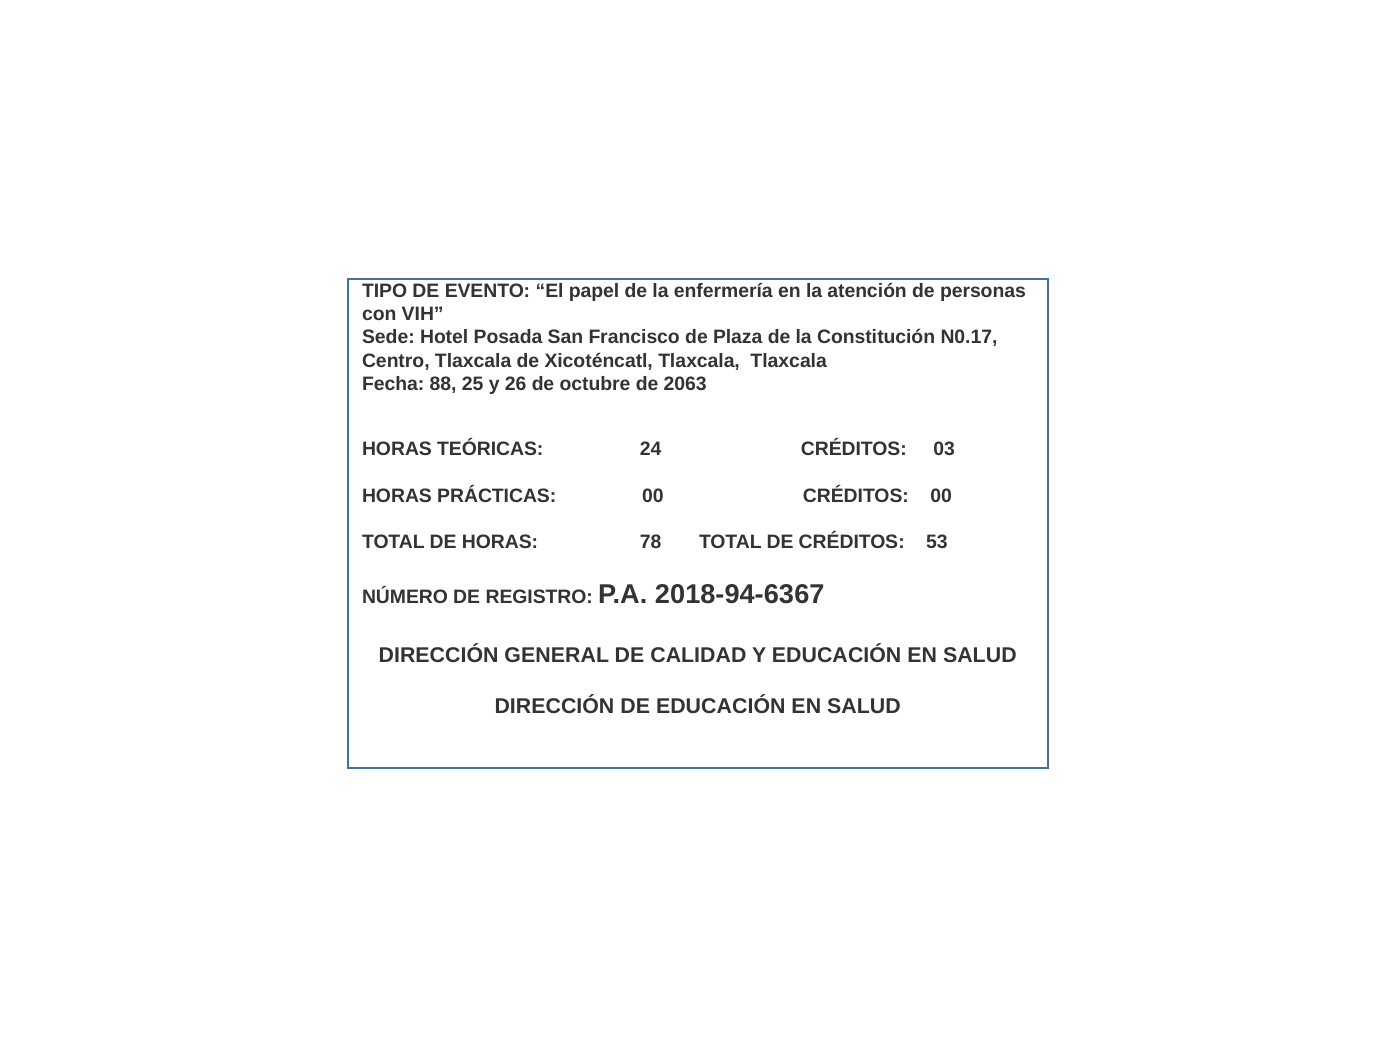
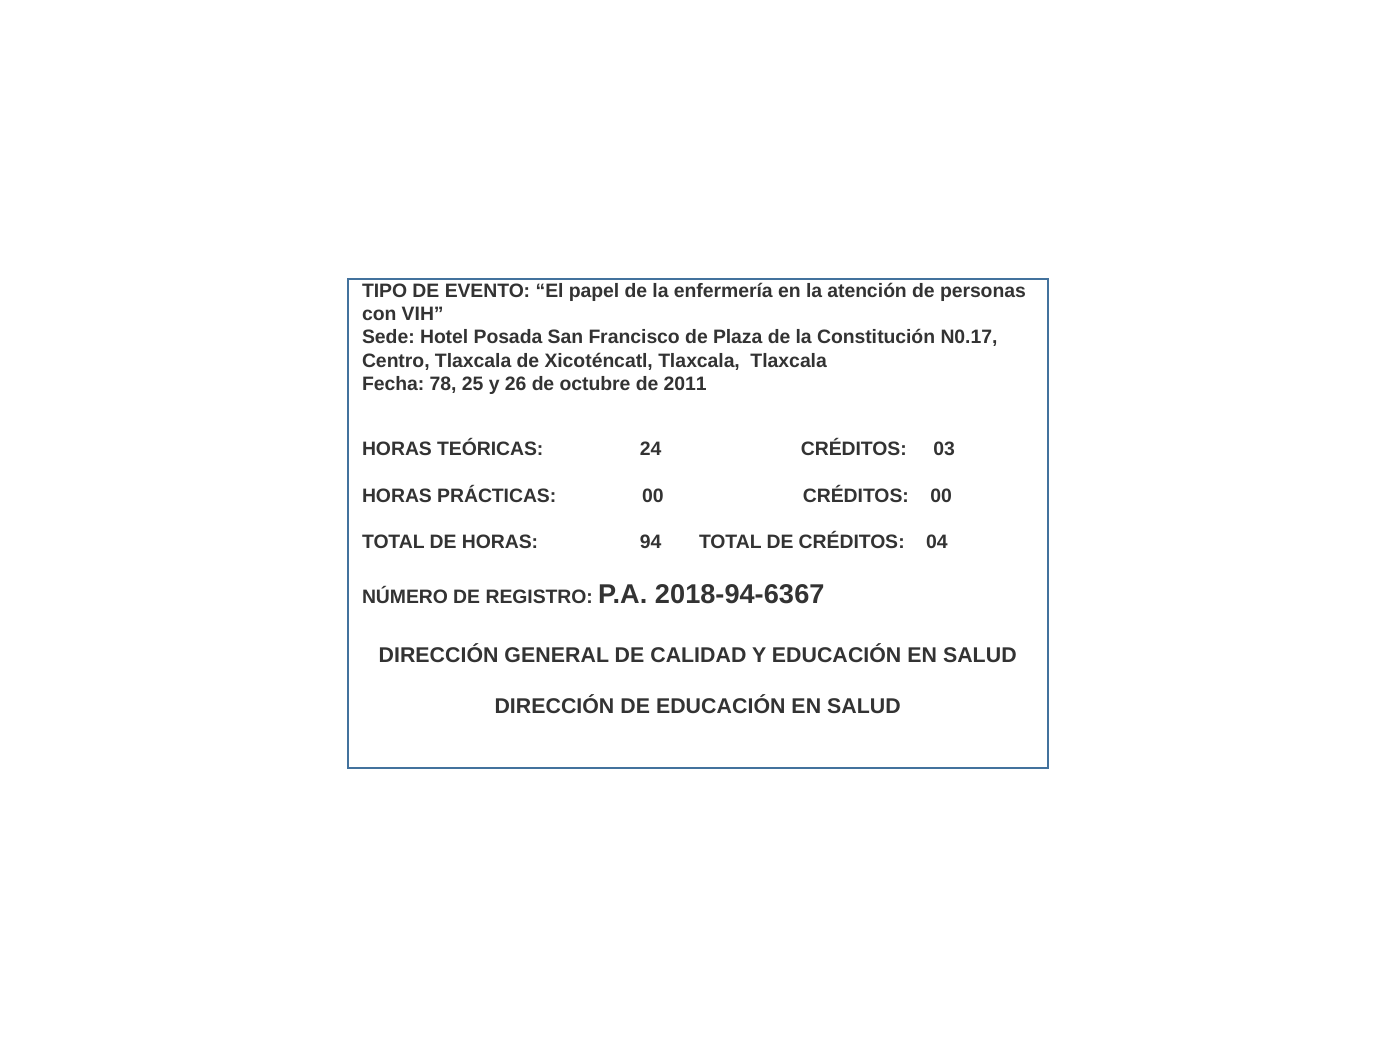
88: 88 -> 78
2063: 2063 -> 2011
78: 78 -> 94
53: 53 -> 04
